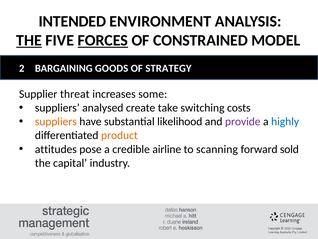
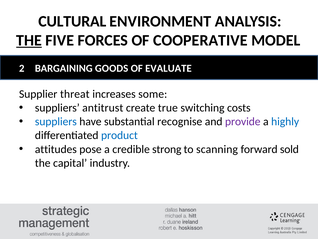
INTENDED: INTENDED -> CULTURAL
FORCES underline: present -> none
CONSTRAINED: CONSTRAINED -> COOPERATIVE
STRATEGY: STRATEGY -> EVALUATE
analysed: analysed -> antitrust
take: take -> true
suppliers at (56, 121) colour: orange -> blue
likelihood: likelihood -> recognise
product colour: orange -> blue
airline: airline -> strong
